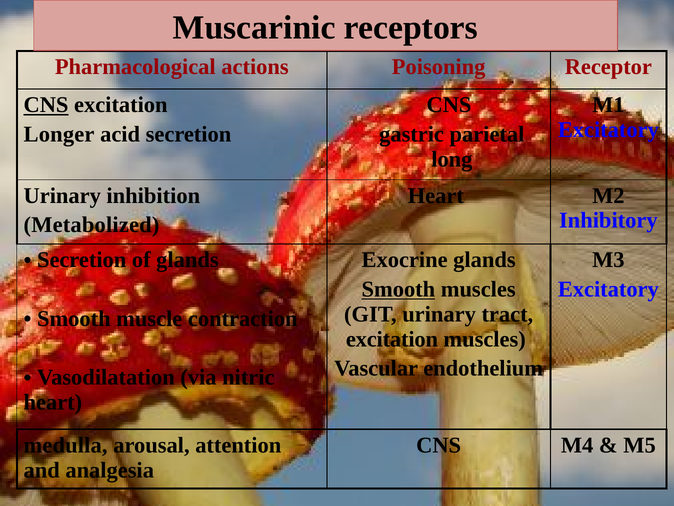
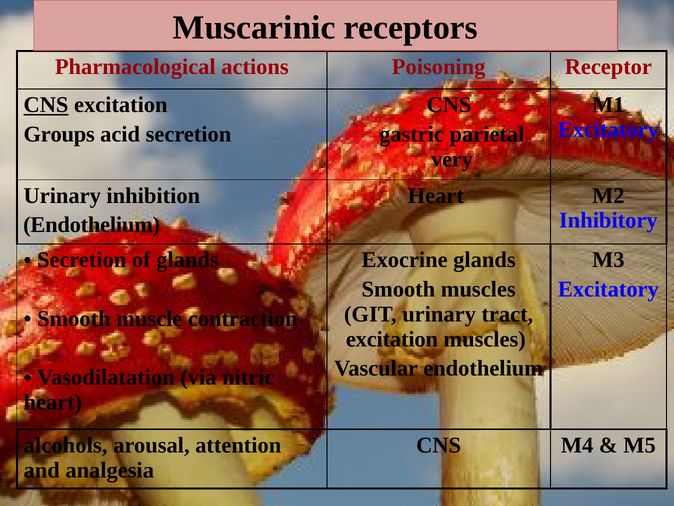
Longer: Longer -> Groups
long: long -> very
Metabolized at (91, 225): Metabolized -> Endothelium
Smooth at (398, 289) underline: present -> none
medulla: medulla -> alcohols
